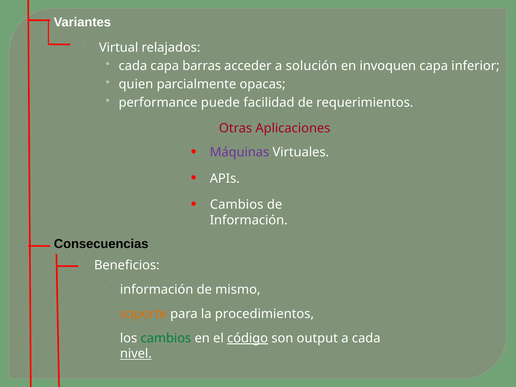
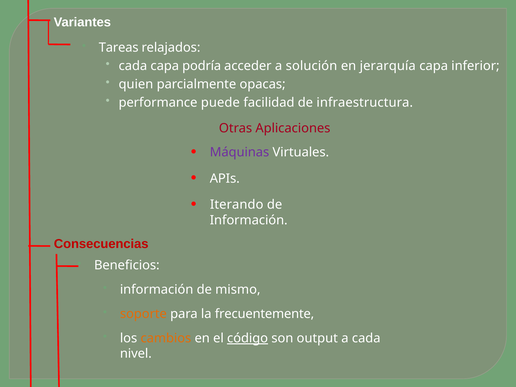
Virtual: Virtual -> Tareas
barras: barras -> podría
invoquen: invoquen -> jerarquía
requerimientos: requerimientos -> infraestructura
Cambios at (237, 205): Cambios -> Iterando
Consecuencias colour: black -> red
procedimientos: procedimientos -> frecuentemente
cambios at (166, 338) colour: green -> orange
nivel underline: present -> none
